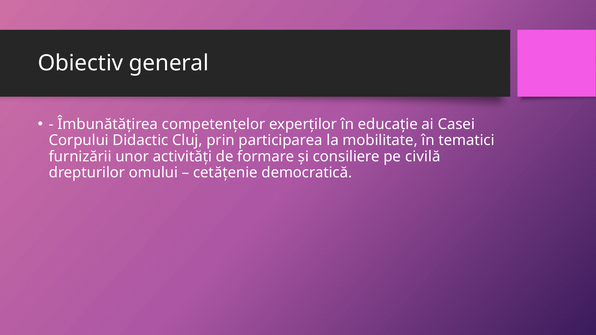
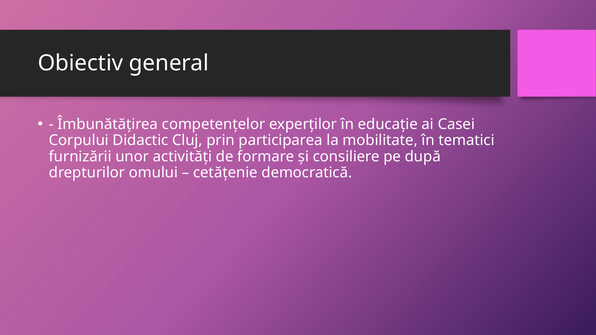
civilă: civilă -> după
